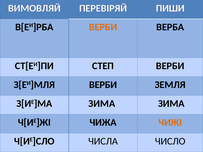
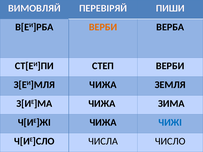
З[ЕИ]МЛЯ ВЕРБИ: ВЕРБИ -> ЧИЖА
З[ИЕ]МА ЗИМА: ЗИМА -> ЧИЖА
ЧИЖІ colour: orange -> blue
